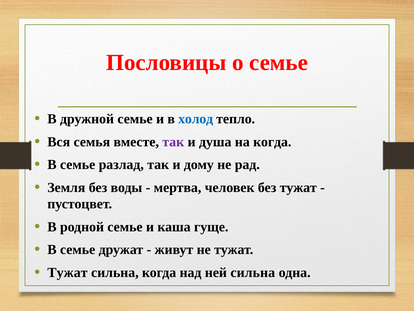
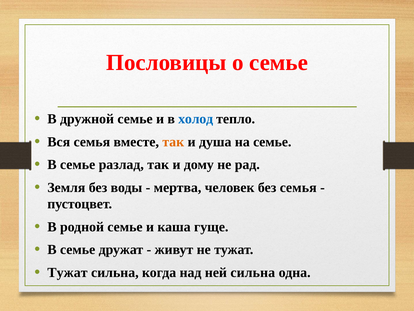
так at (173, 142) colour: purple -> orange
на когда: когда -> семье
без тужат: тужат -> семья
